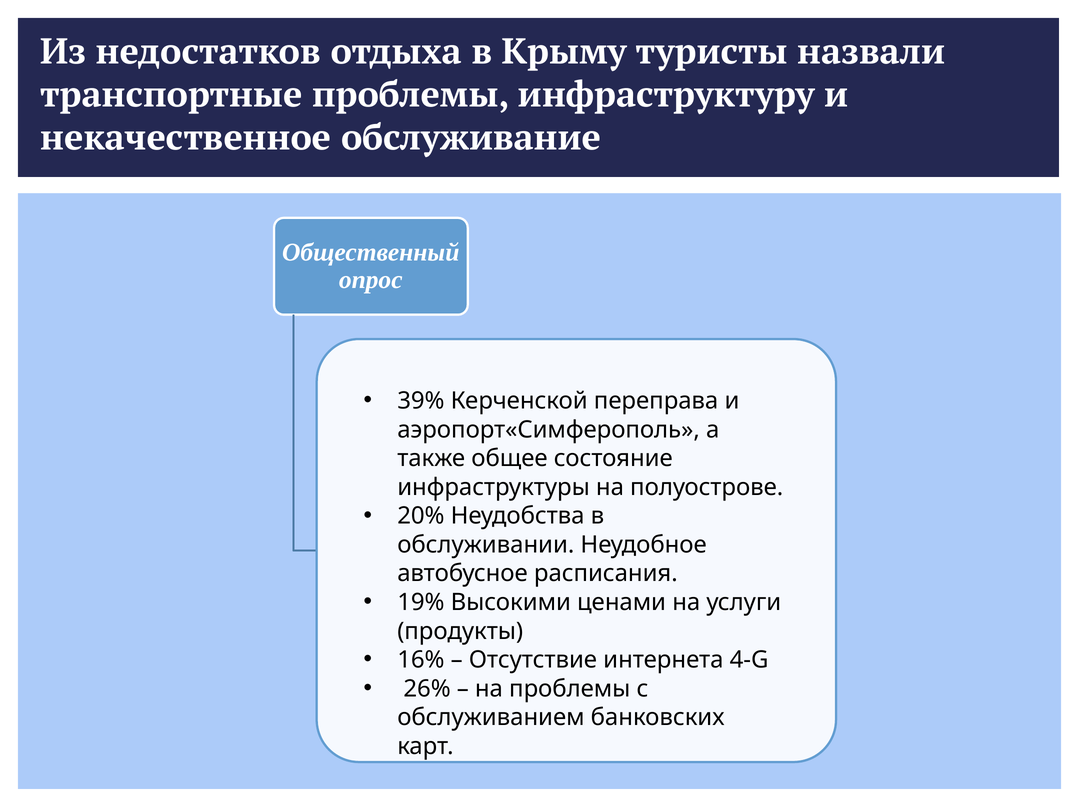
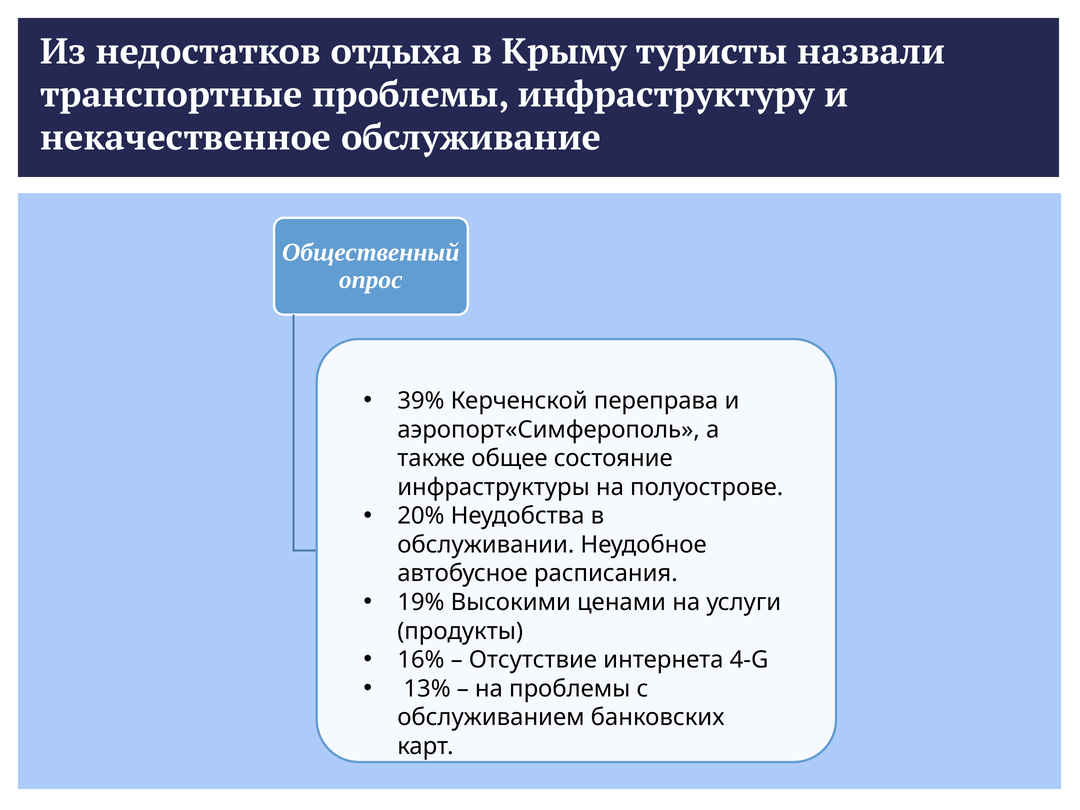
26%: 26% -> 13%
